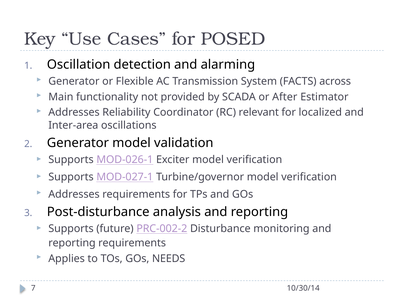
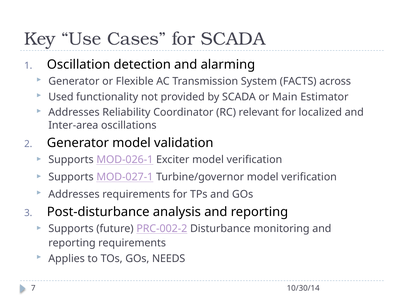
for POSED: POSED -> SCADA
Main: Main -> Used
After: After -> Main
